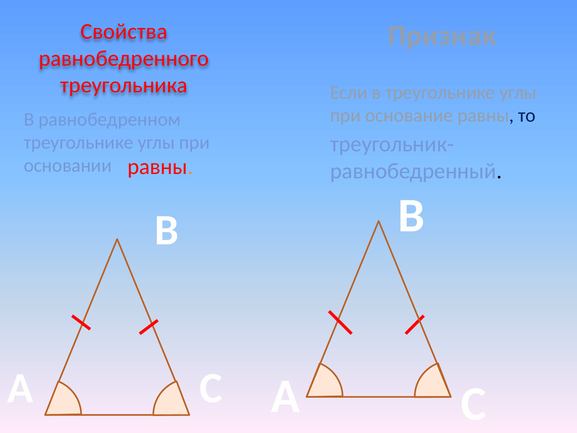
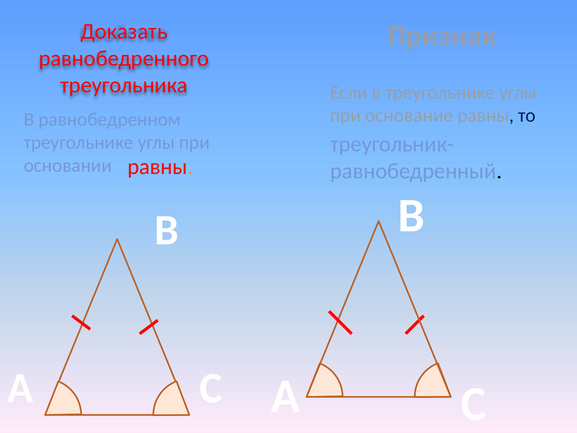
Свойства: Свойства -> Доказать
